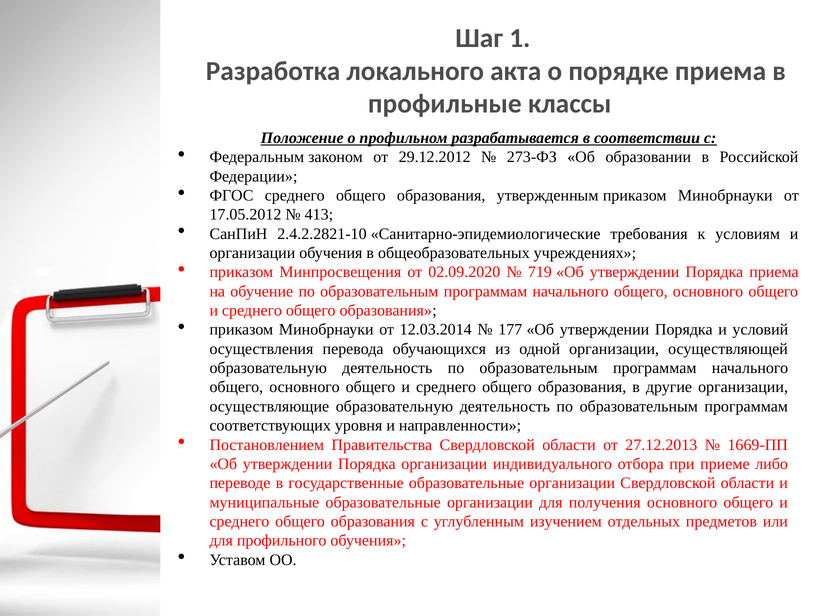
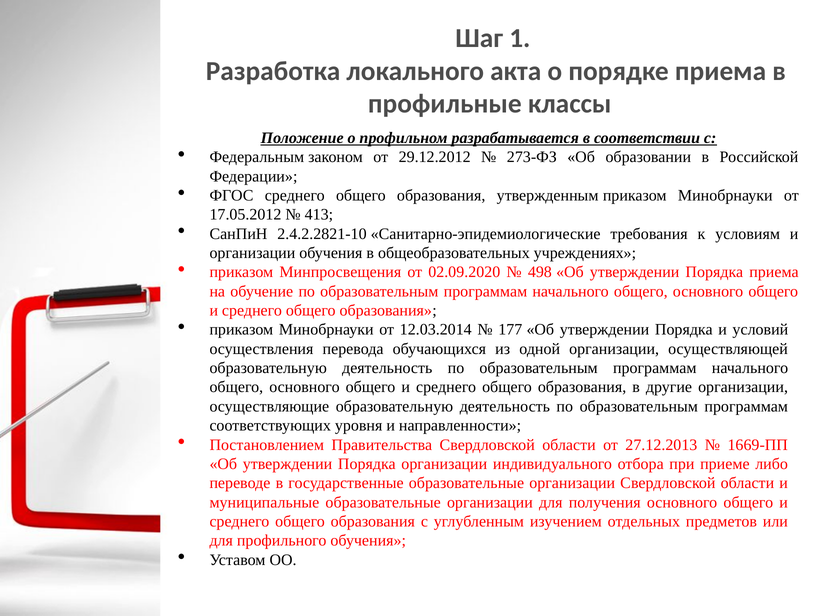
719: 719 -> 498
